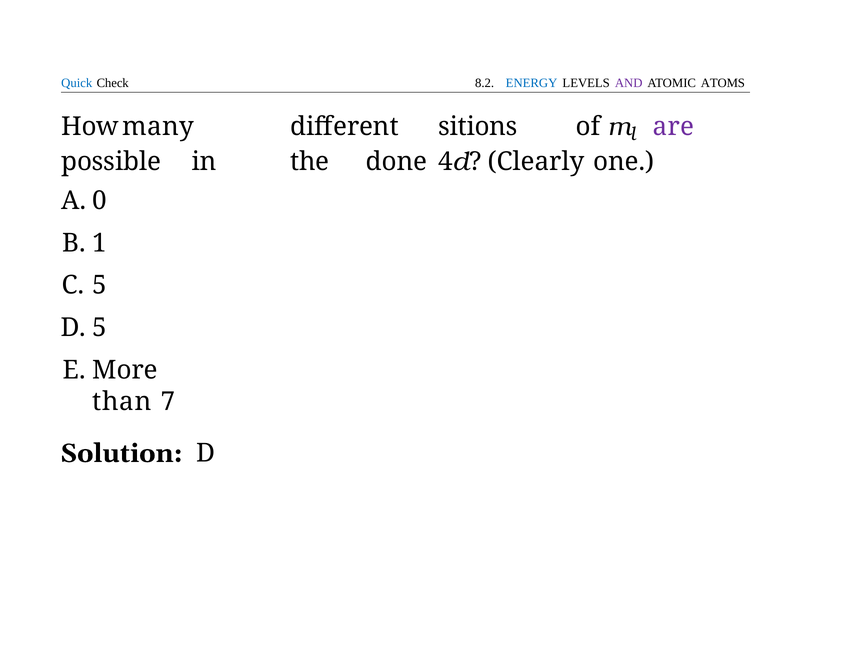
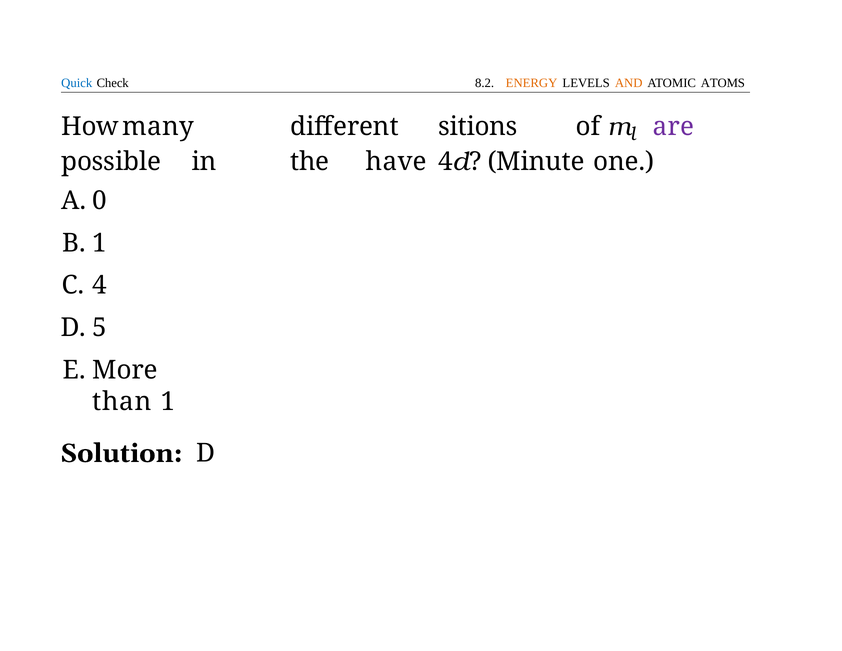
ENERGY colour: blue -> orange
AND colour: purple -> orange
done: done -> have
Clearly: Clearly -> Minute
5 at (99, 285): 5 -> 4
7: 7 -> 1
